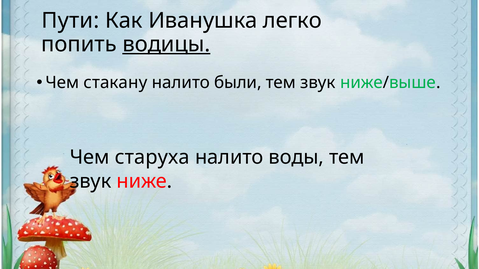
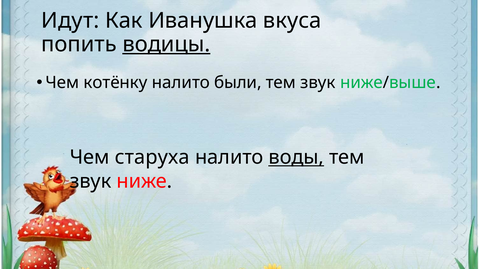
Пути: Пути -> Идут
легко: легко -> вкуса
стакану: стакану -> котёнку
воды underline: none -> present
